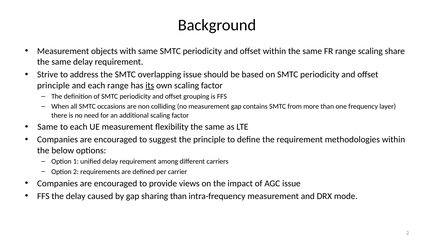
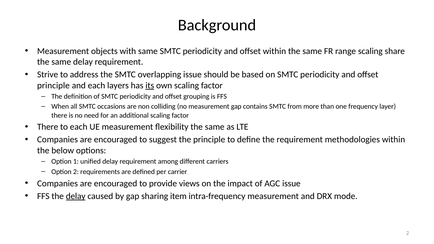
each range: range -> layers
Same at (48, 127): Same -> There
delay at (76, 196) underline: none -> present
sharing than: than -> item
